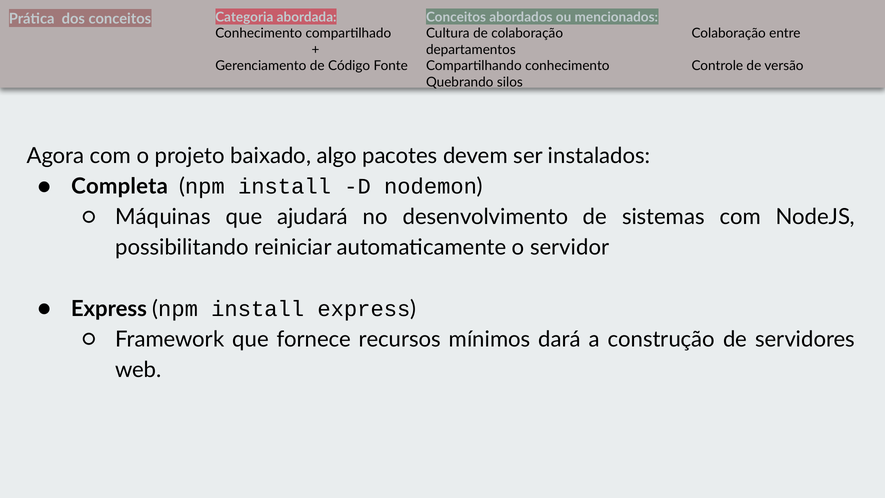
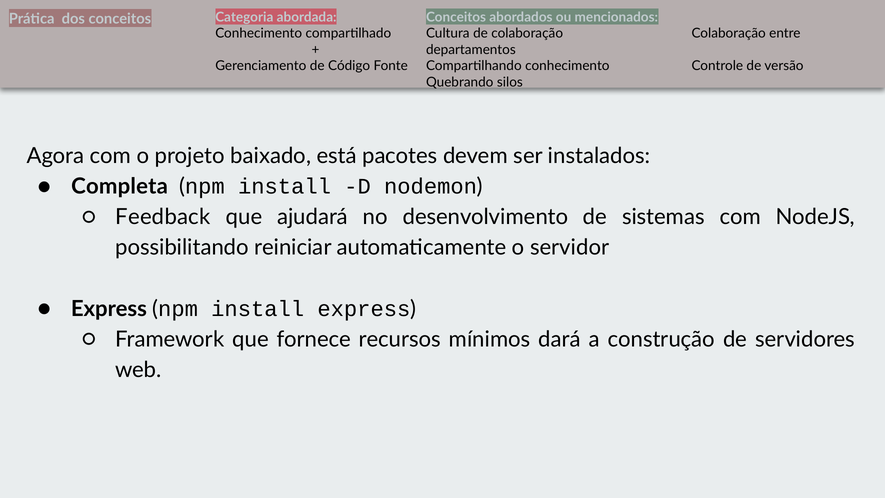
algo: algo -> está
Máquinas: Máquinas -> Feedback
